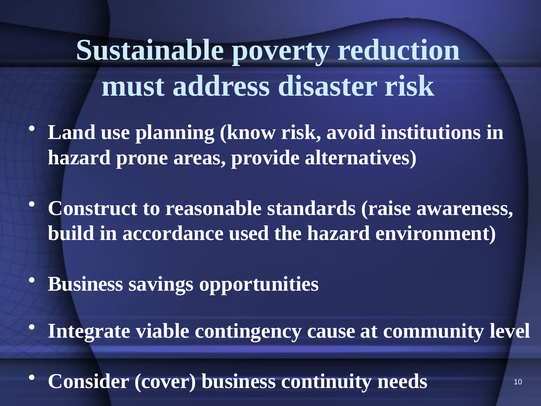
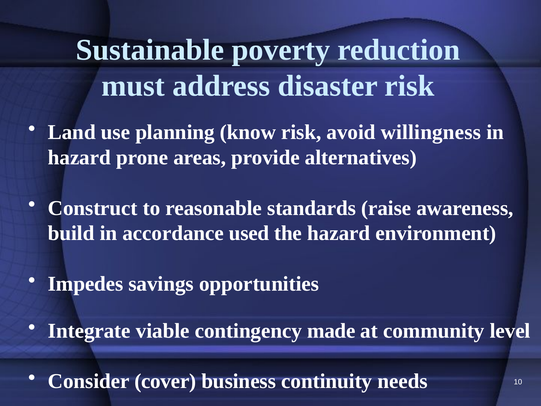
institutions: institutions -> willingness
Business at (86, 284): Business -> Impedes
cause: cause -> made
